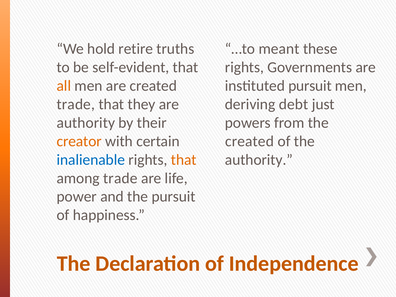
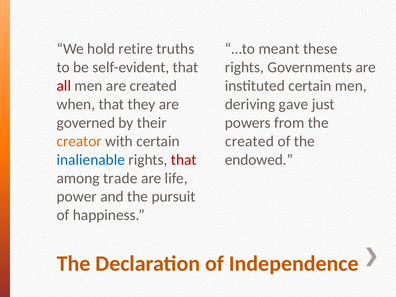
all colour: orange -> red
instituted pursuit: pursuit -> certain
trade at (76, 104): trade -> when
debt: debt -> gave
authority at (86, 123): authority -> governed
that at (184, 160) colour: orange -> red
authority at (259, 160): authority -> endowed
